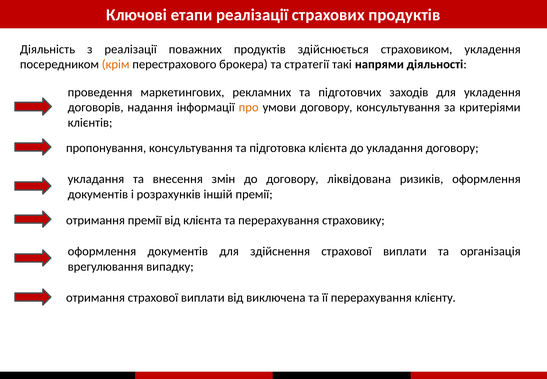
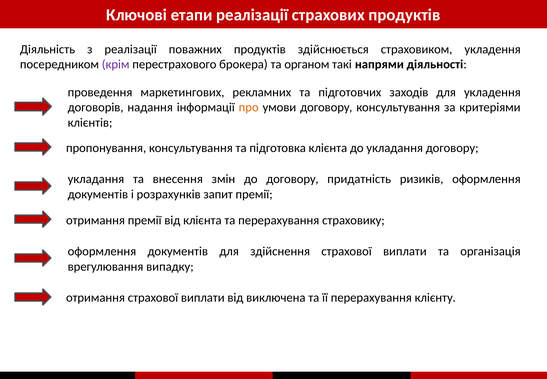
крім colour: orange -> purple
стратегії: стратегії -> органом
ліквідована: ліквідована -> придатність
іншій: іншій -> запит
